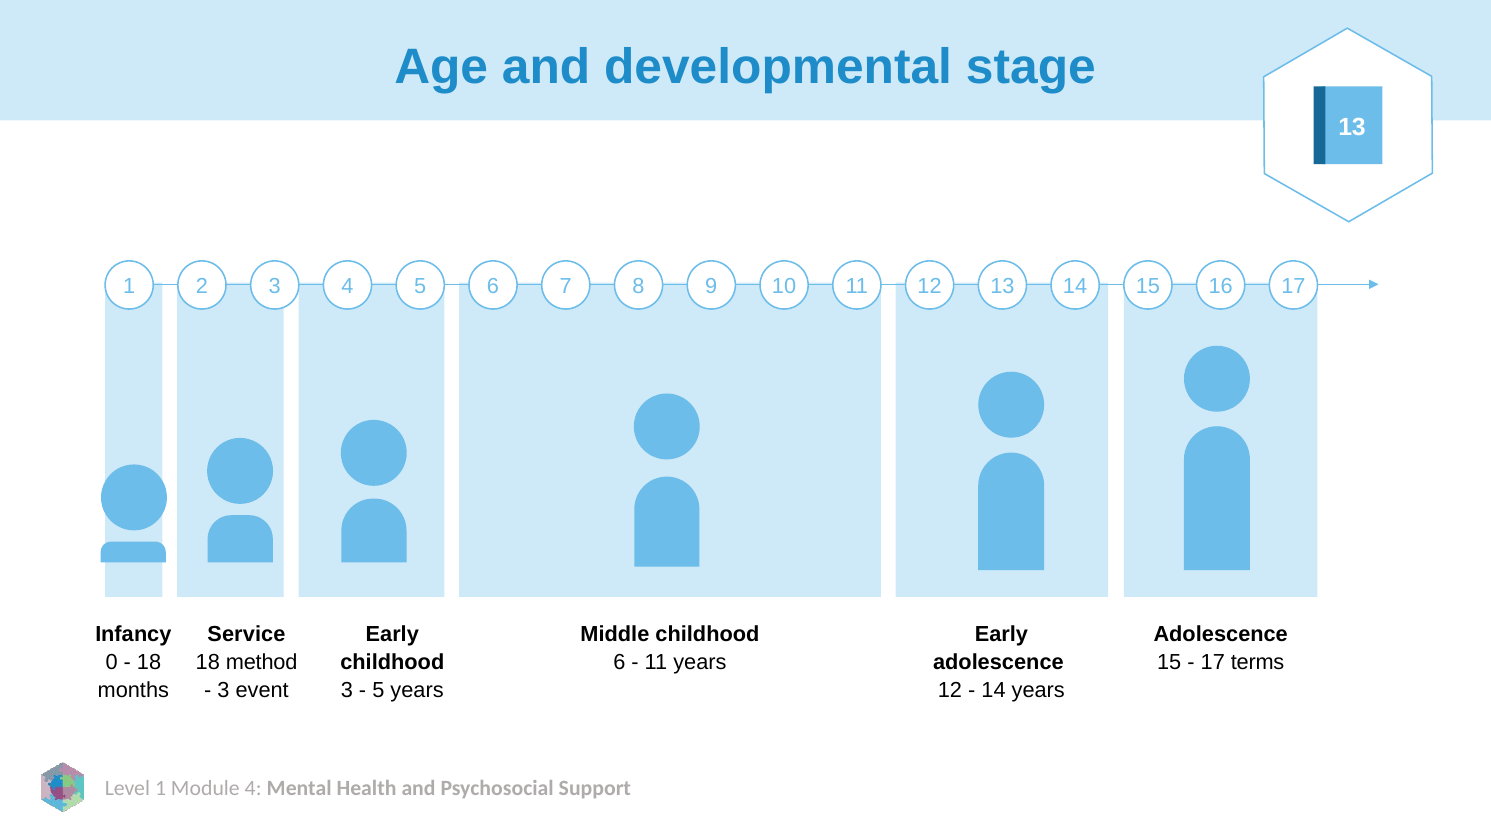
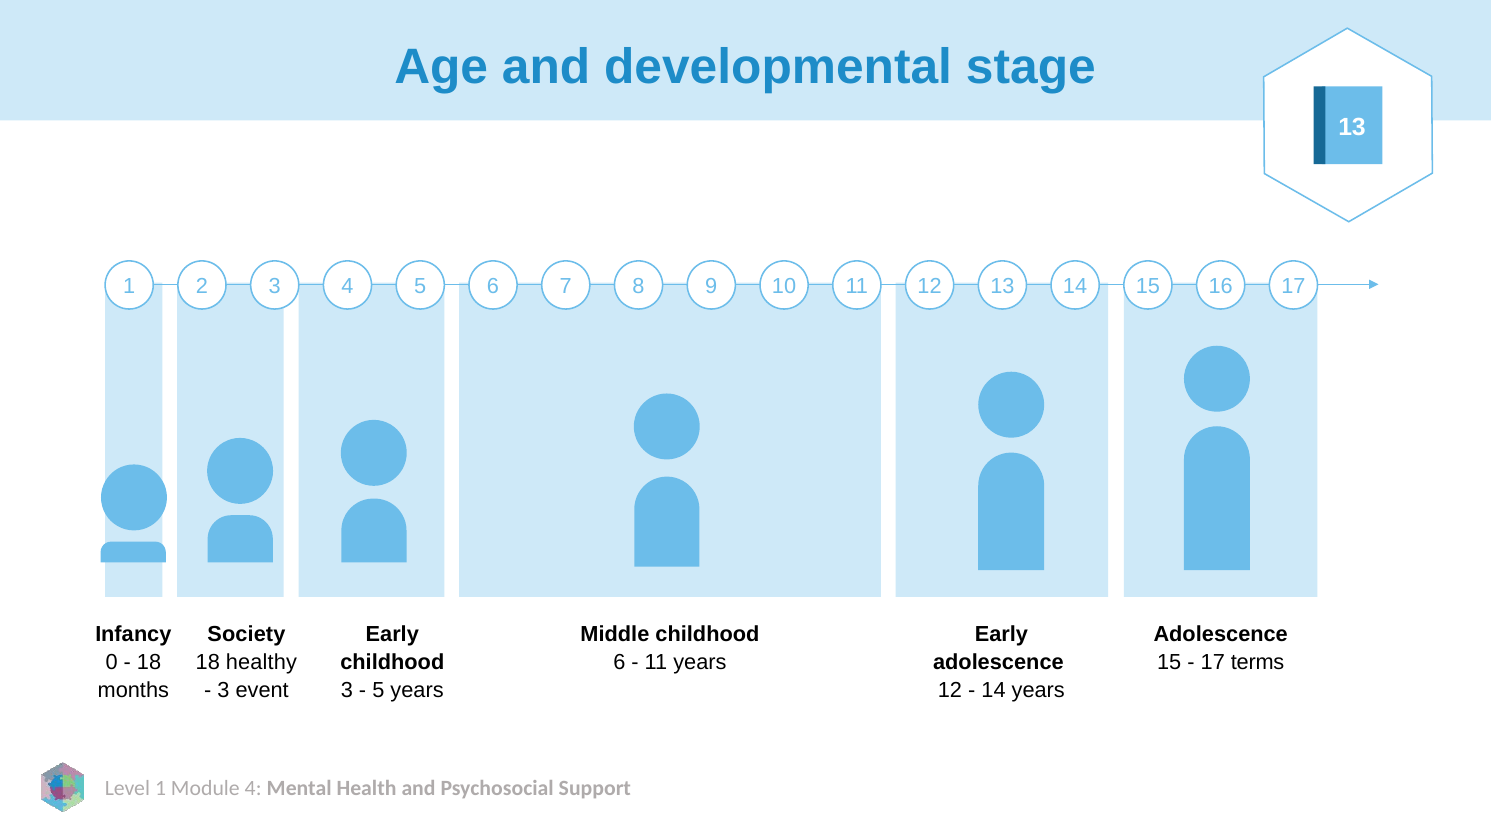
Service: Service -> Society
method: method -> healthy
